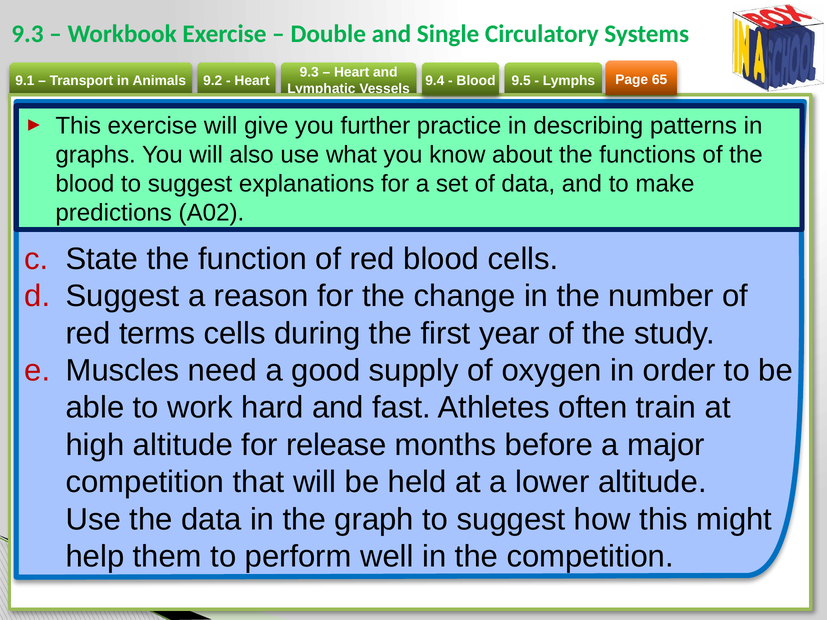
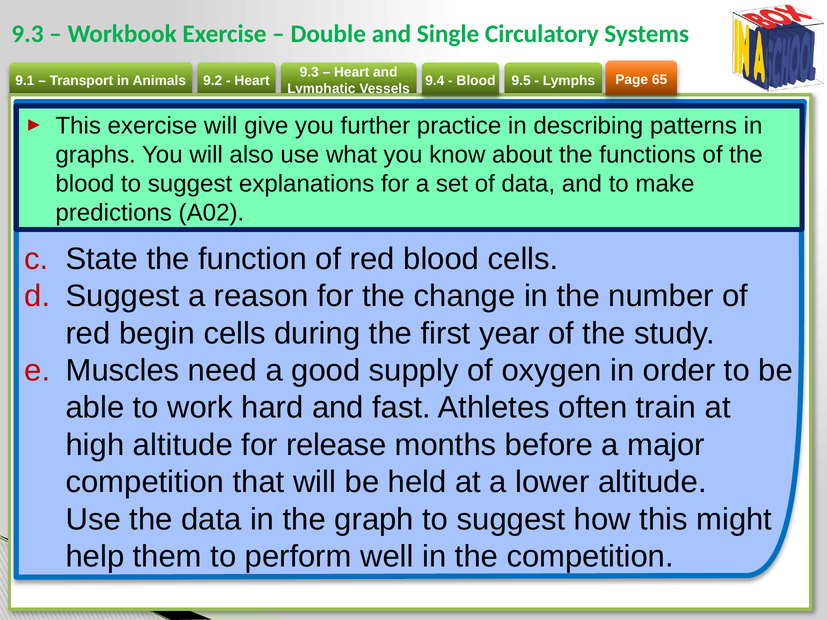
terms: terms -> begin
